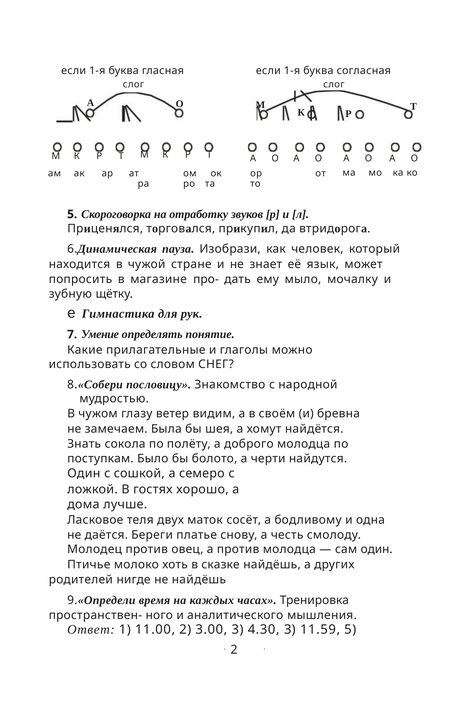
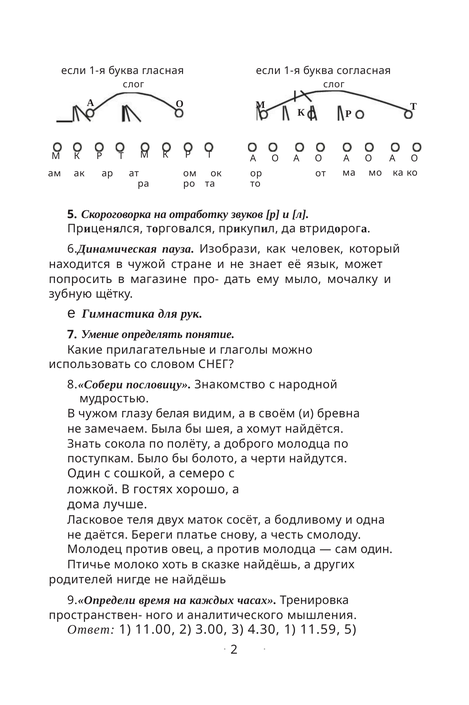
ветер: ветер -> белая
4.30 3: 3 -> 1
